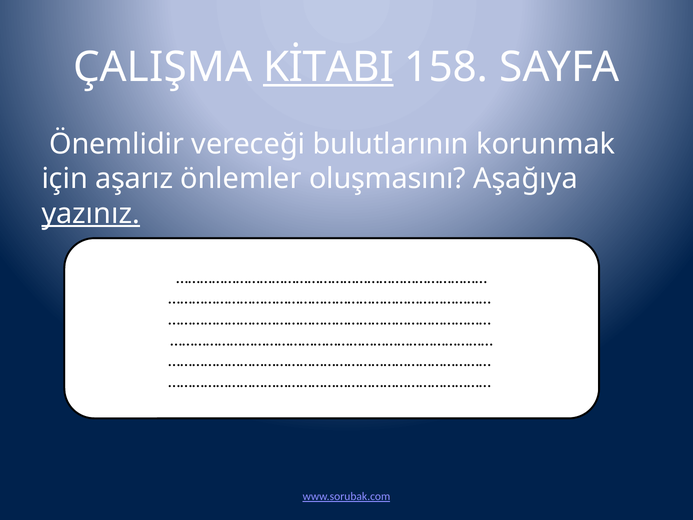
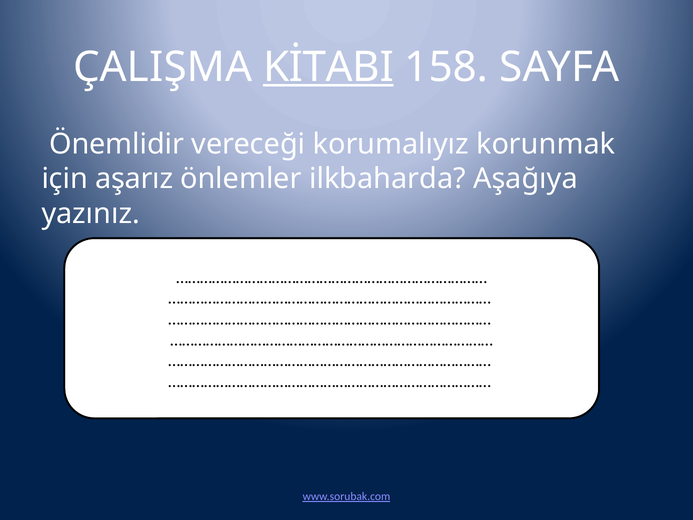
bulutlarının: bulutlarının -> korumalıyız
oluşmasını: oluşmasını -> ilkbaharda
yazınız underline: present -> none
